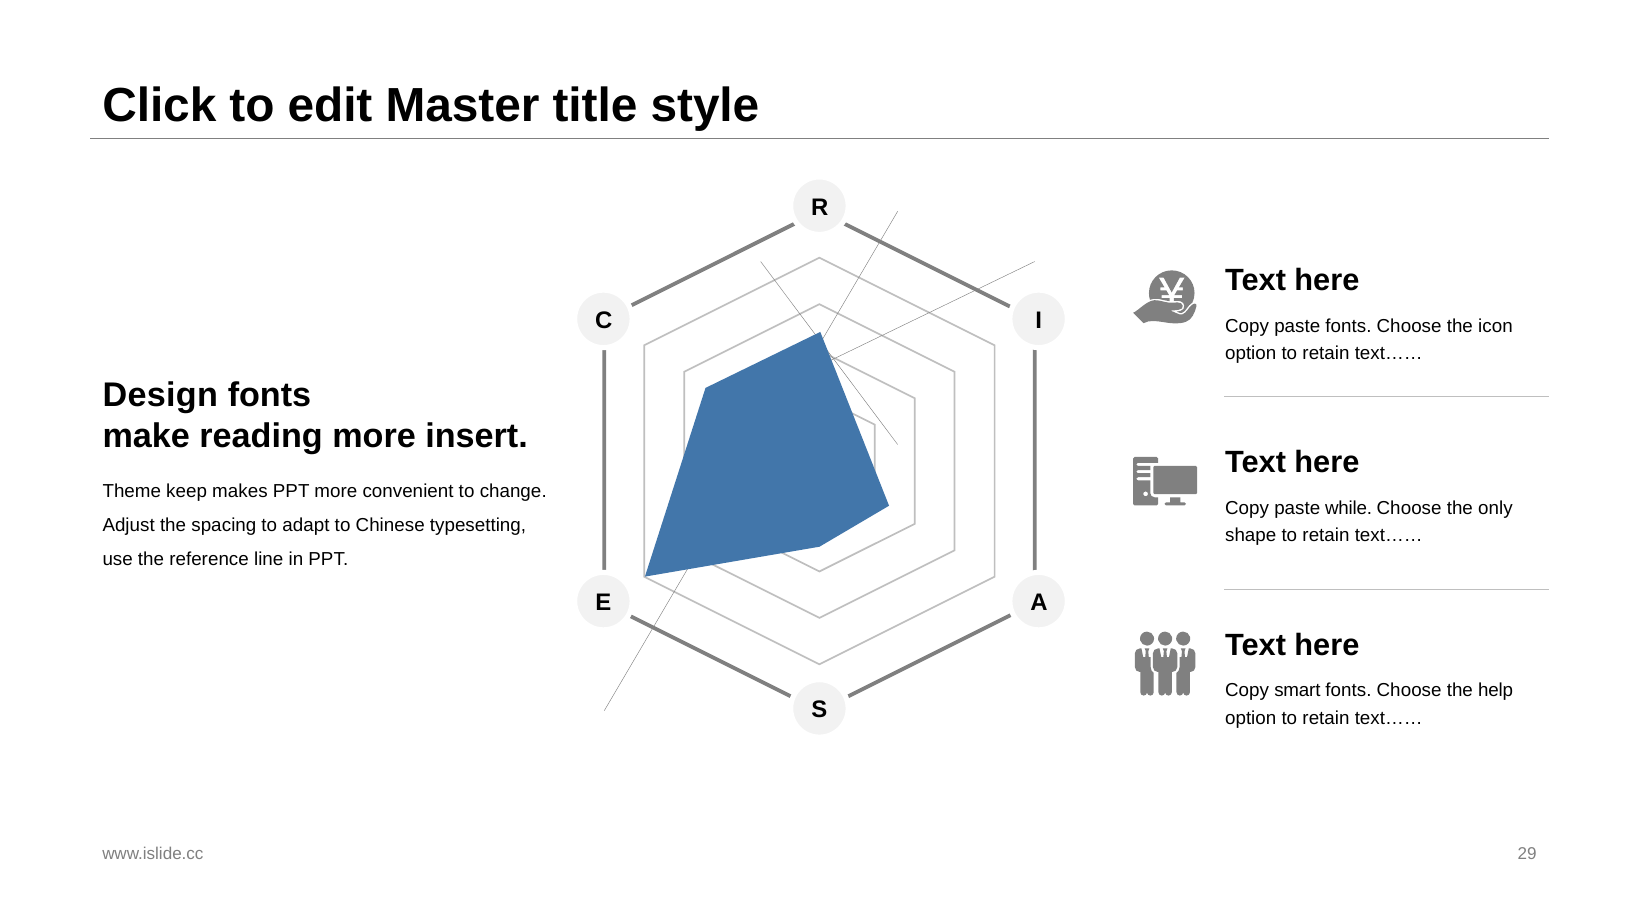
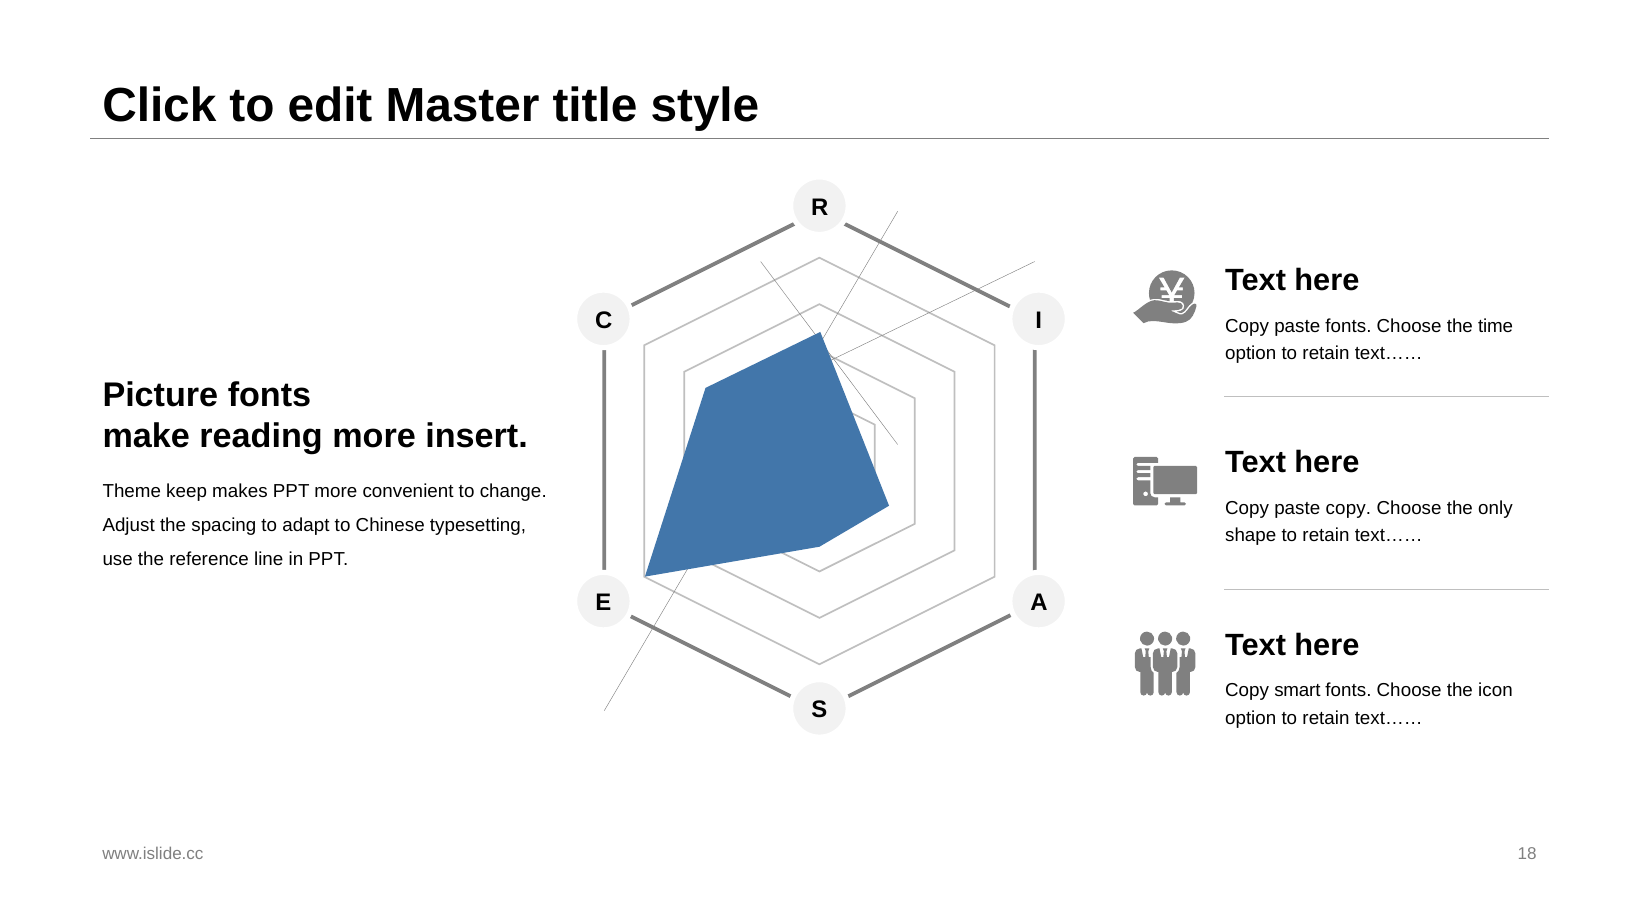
icon: icon -> time
Design: Design -> Picture
paste while: while -> copy
help: help -> icon
29: 29 -> 18
